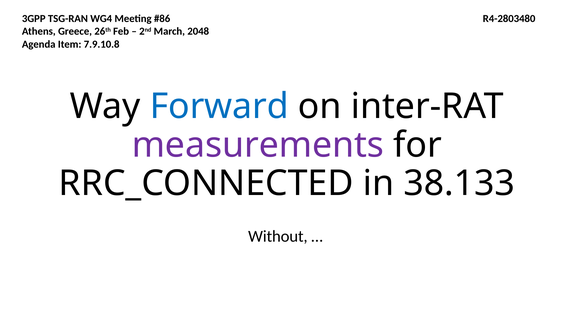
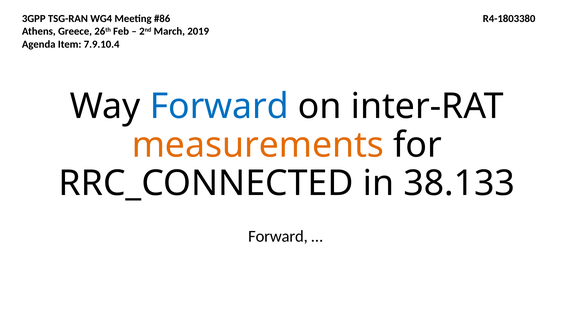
R4-2803480: R4-2803480 -> R4-1803380
2048: 2048 -> 2019
7.9.10.8: 7.9.10.8 -> 7.9.10.4
measurements colour: purple -> orange
Without at (278, 237): Without -> Forward
